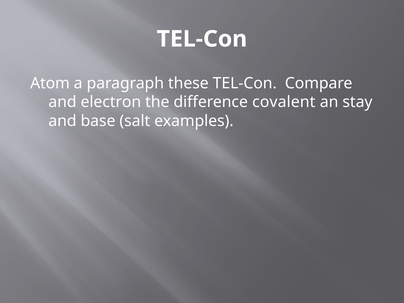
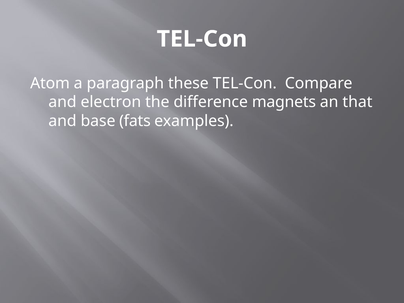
covalent: covalent -> magnets
stay: stay -> that
salt: salt -> fats
